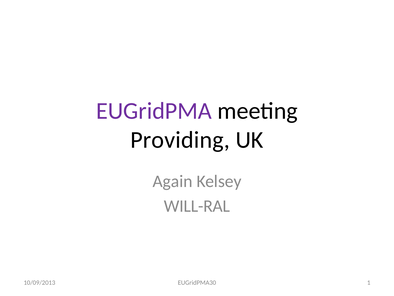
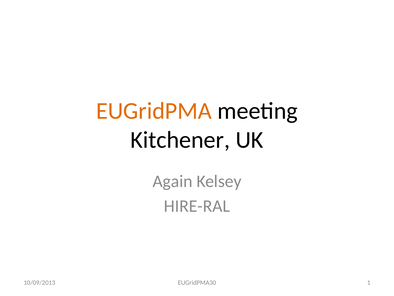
EUGridPMA colour: purple -> orange
Providing: Providing -> Kitchener
WILL-RAL: WILL-RAL -> HIRE-RAL
